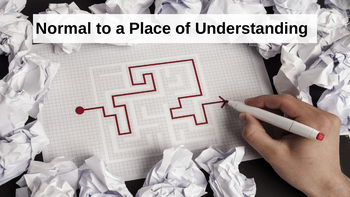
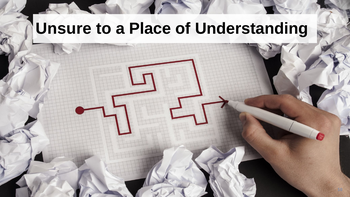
Normal: Normal -> Unsure
